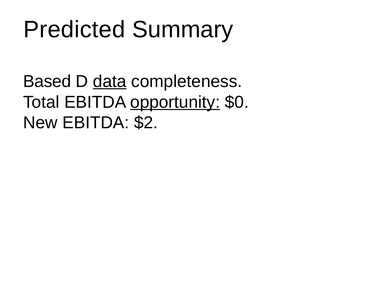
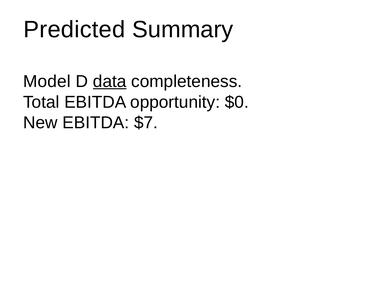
Based: Based -> Model
opportunity underline: present -> none
$2: $2 -> $7
